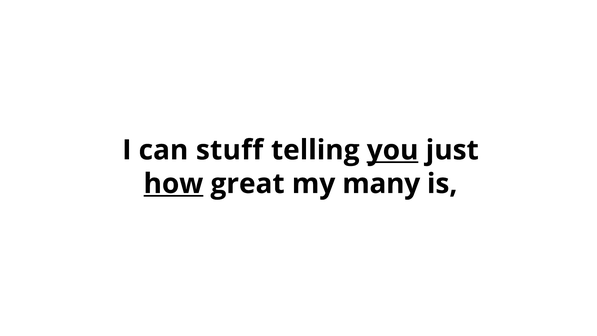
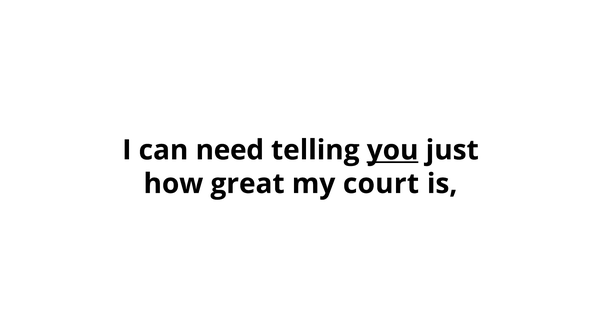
stuff: stuff -> need
how underline: present -> none
many: many -> court
